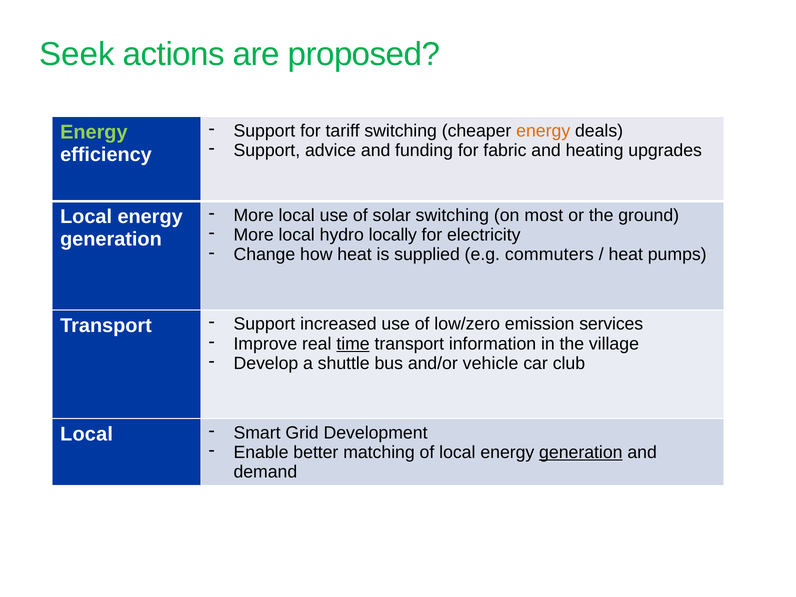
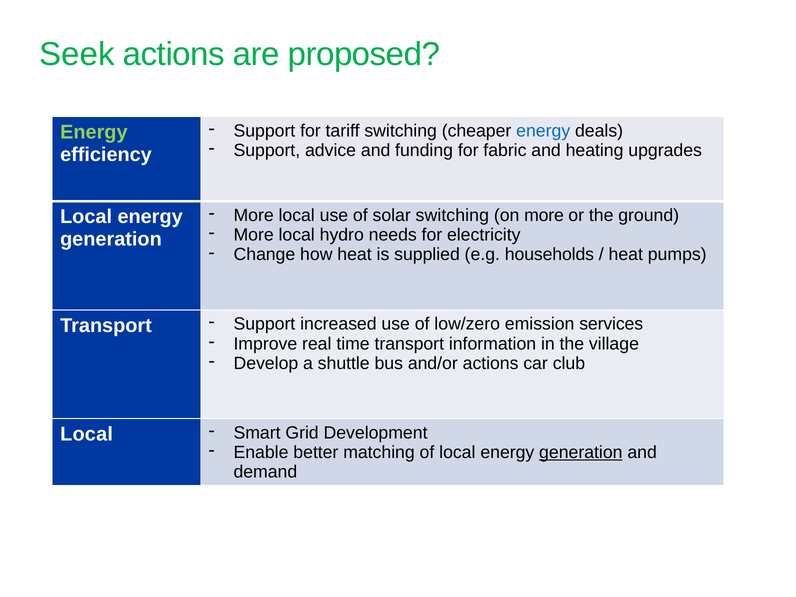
energy at (543, 131) colour: orange -> blue
on most: most -> more
locally: locally -> needs
commuters: commuters -> households
time underline: present -> none
and/or vehicle: vehicle -> actions
